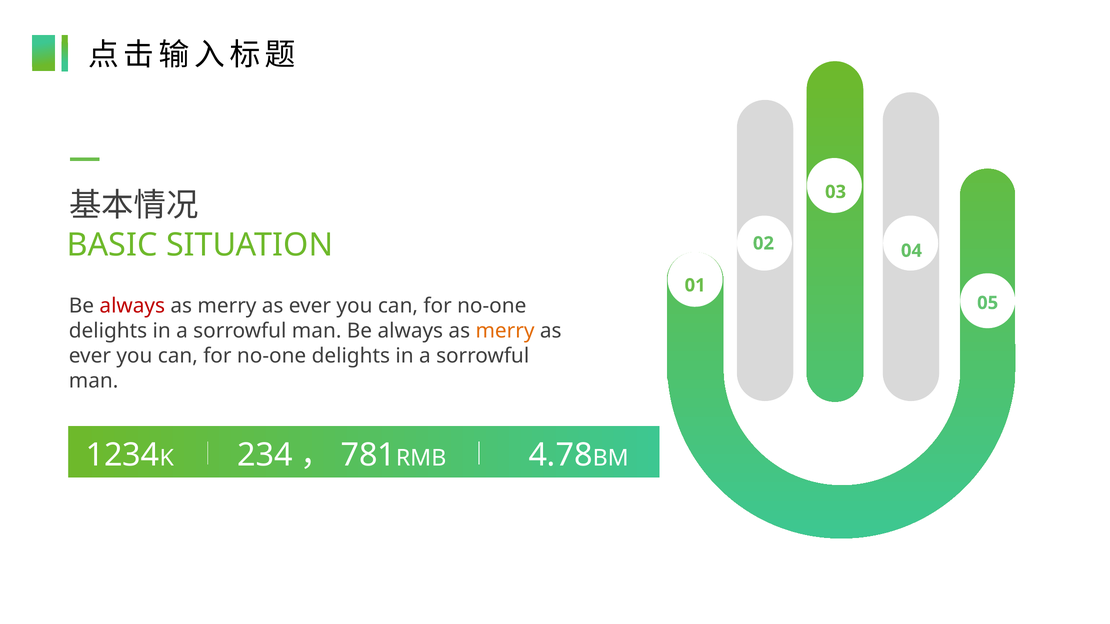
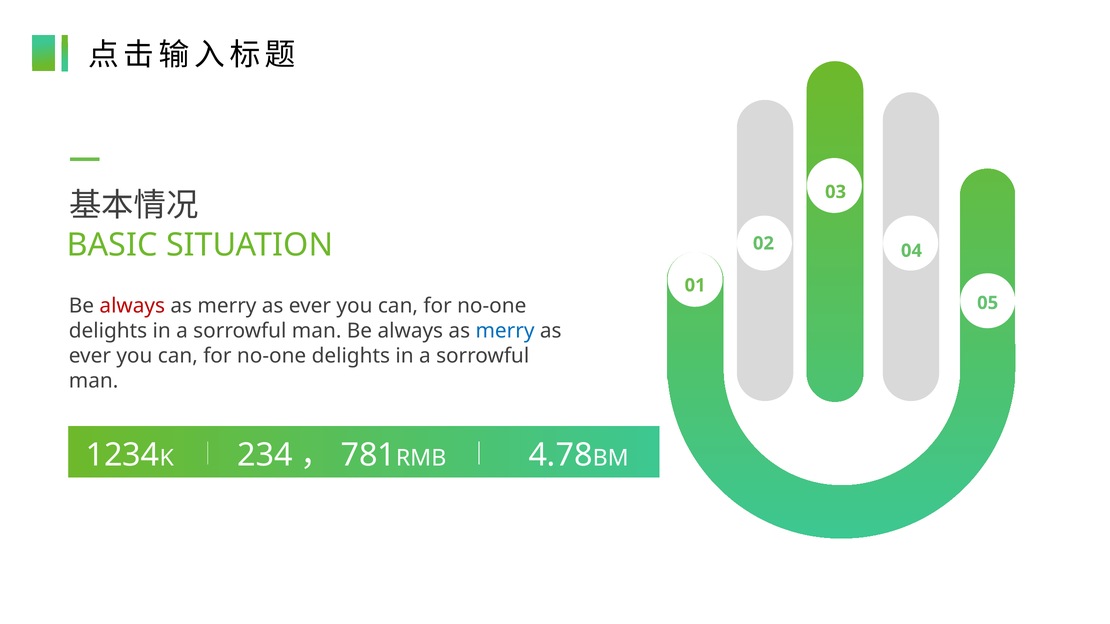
merry at (505, 331) colour: orange -> blue
